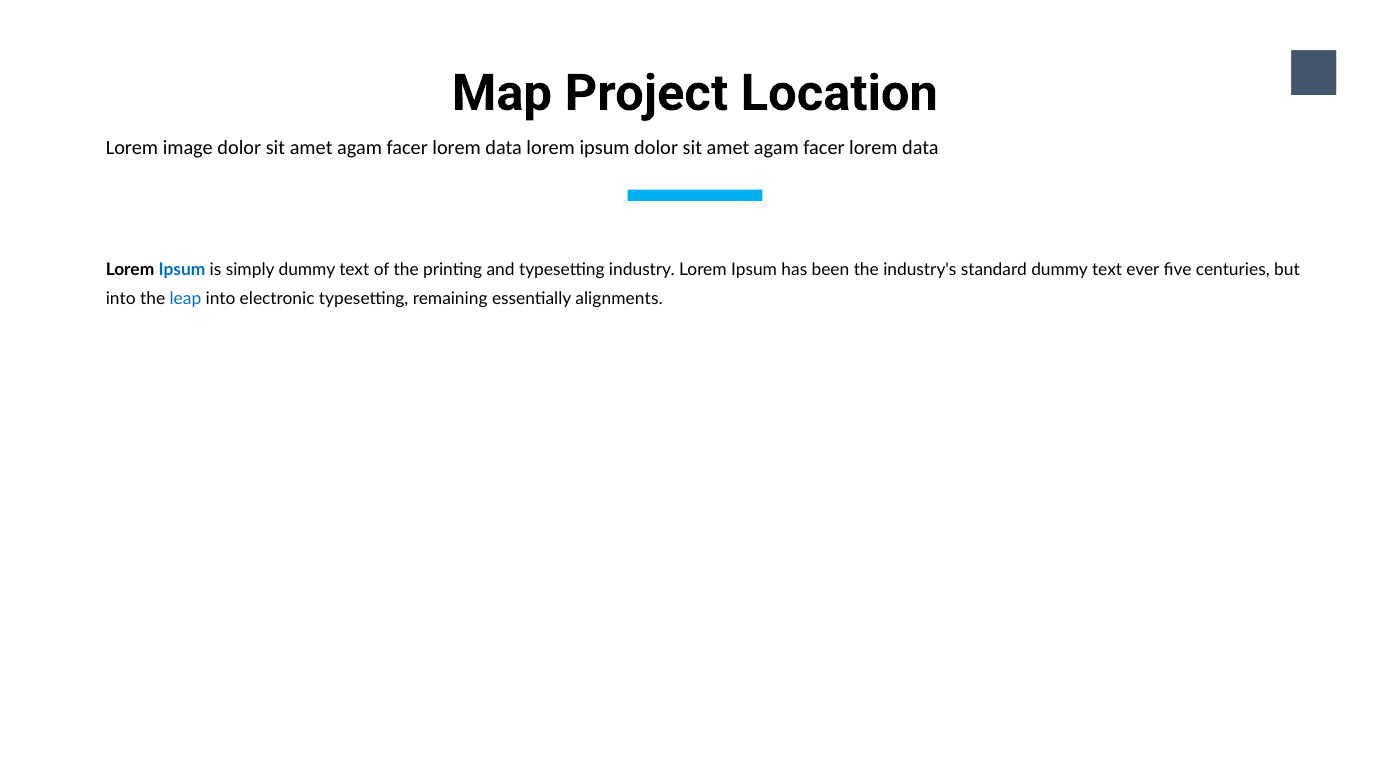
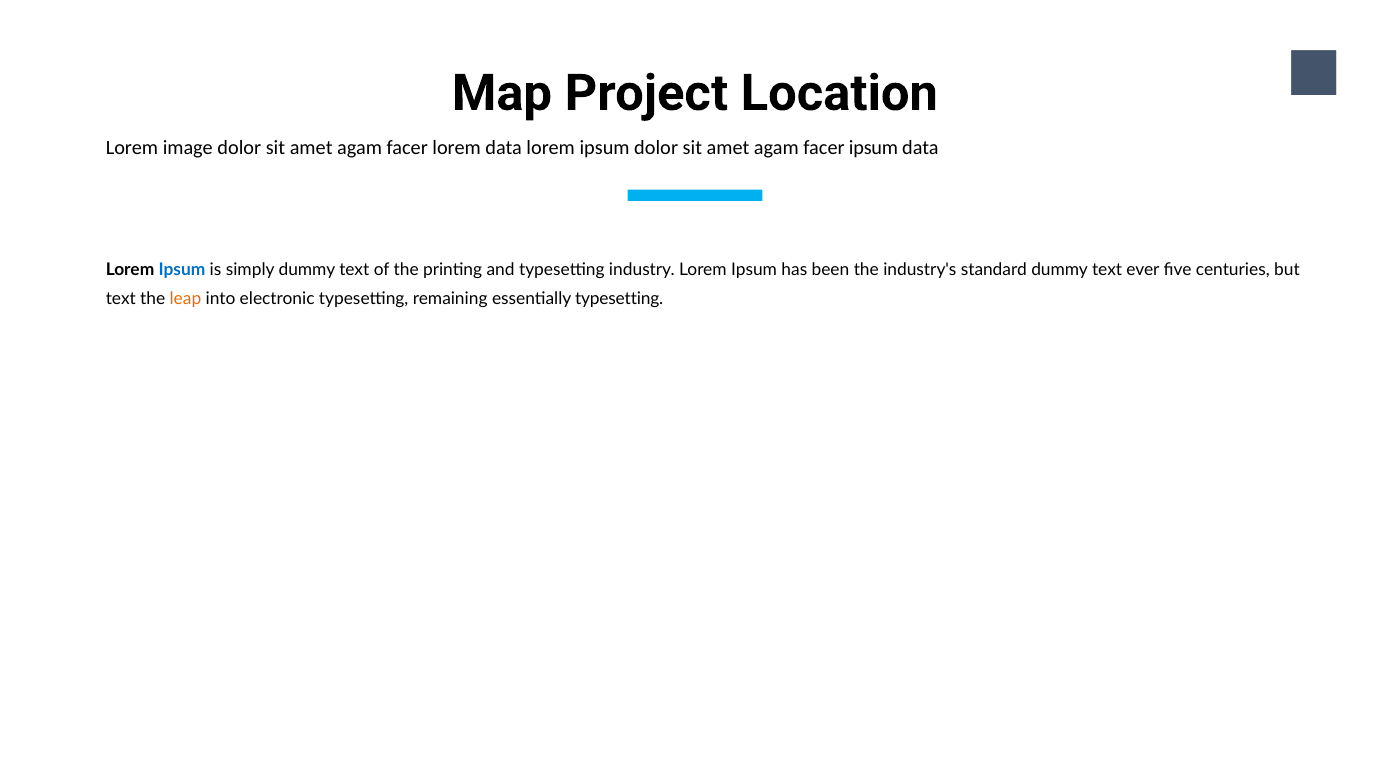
lorem at (873, 148): lorem -> ipsum
into at (121, 299): into -> text
leap colour: blue -> orange
essentially alignments: alignments -> typesetting
